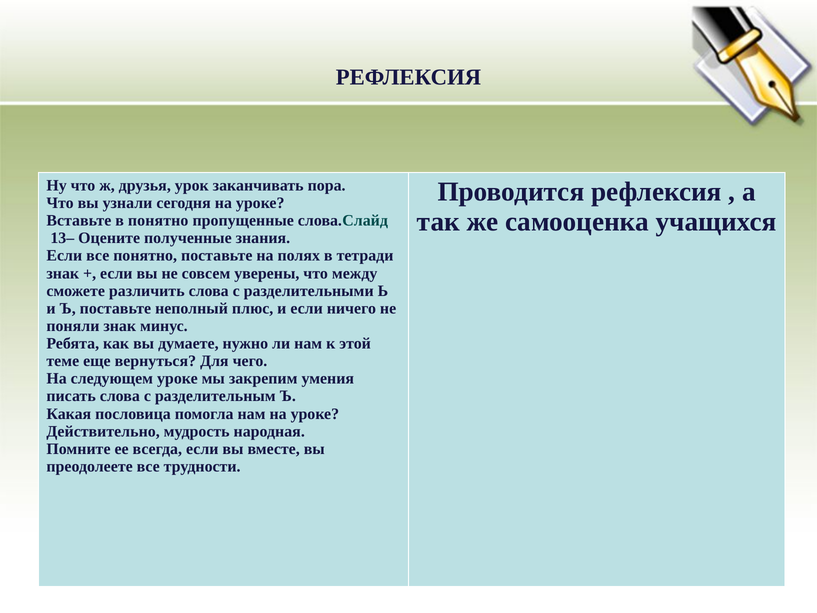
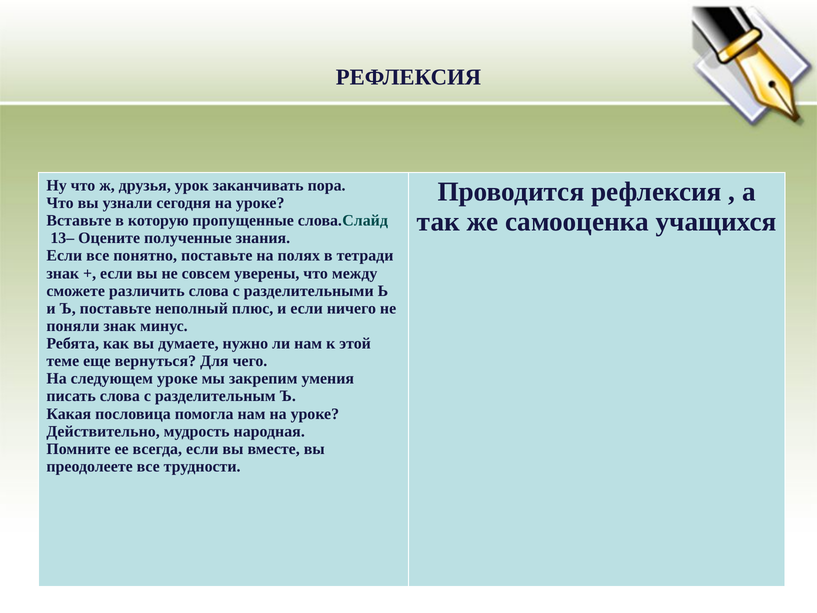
в понятно: понятно -> которую
